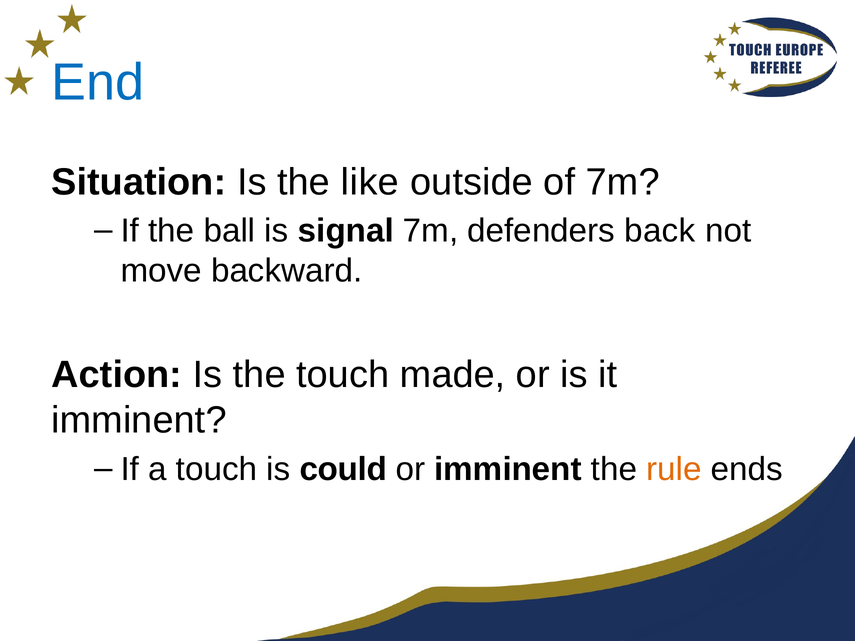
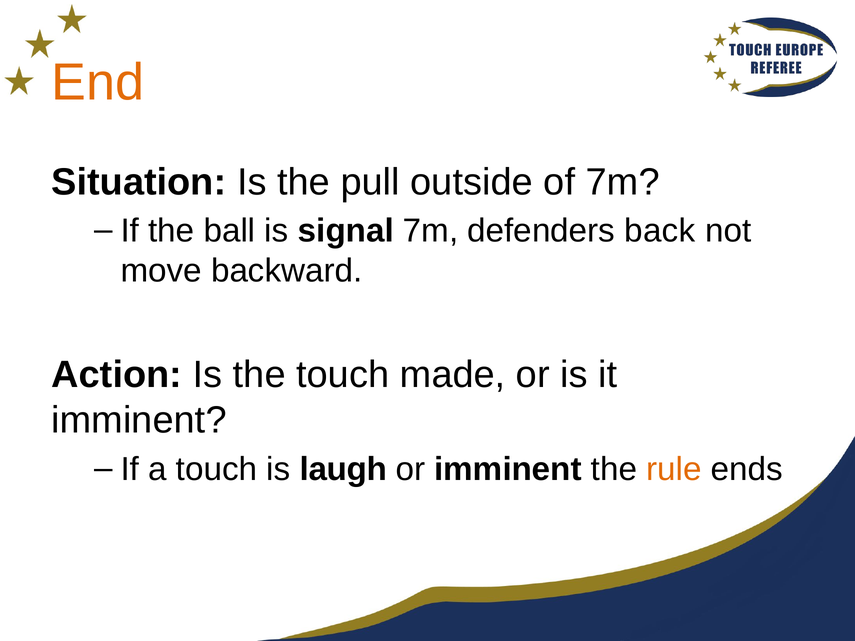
End colour: blue -> orange
like: like -> pull
could: could -> laugh
